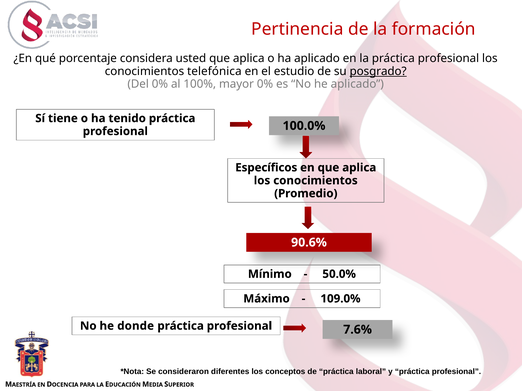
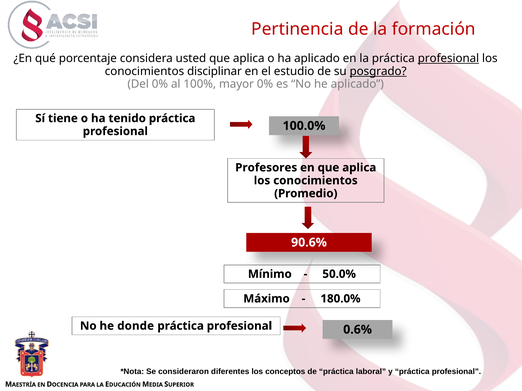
profesional at (448, 58) underline: none -> present
telefónica: telefónica -> disciplinar
Específicos: Específicos -> Profesores
109.0%: 109.0% -> 180.0%
7.6%: 7.6% -> 0.6%
